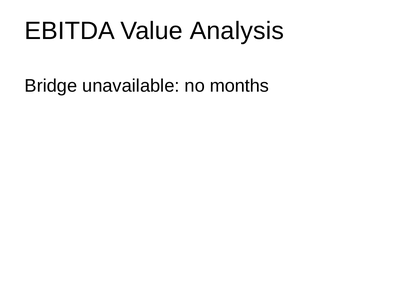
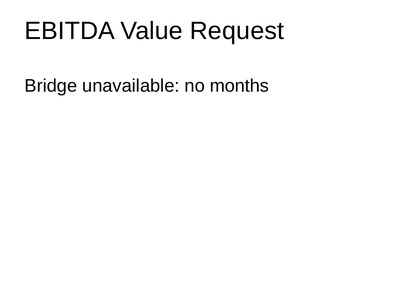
Analysis: Analysis -> Request
